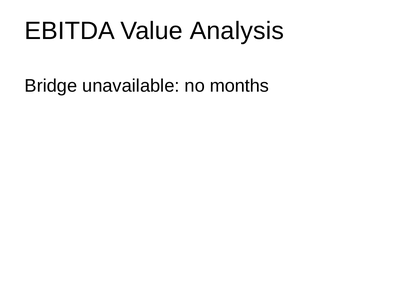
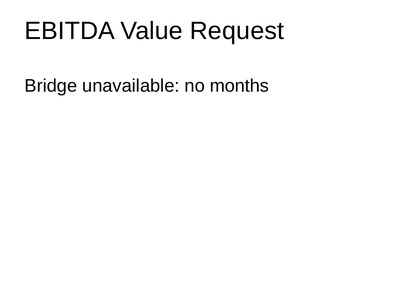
Analysis: Analysis -> Request
